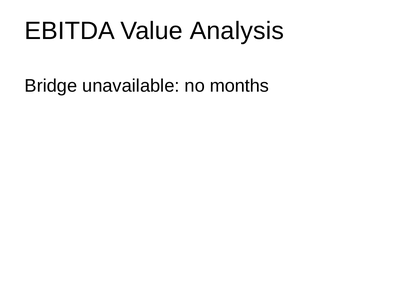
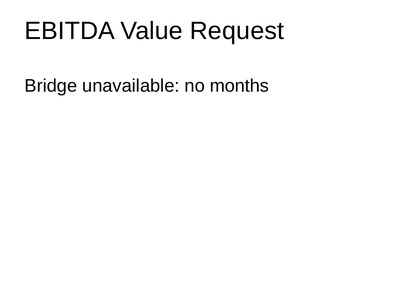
Analysis: Analysis -> Request
